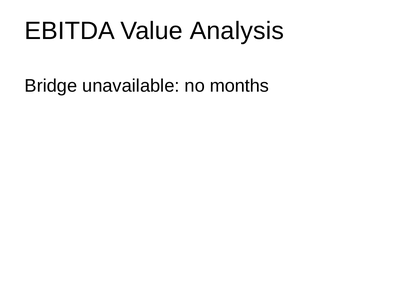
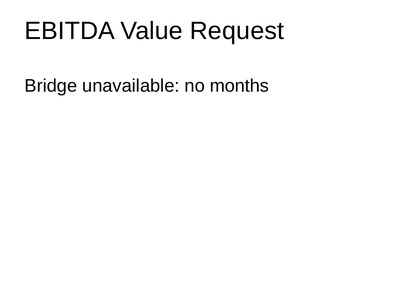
Analysis: Analysis -> Request
